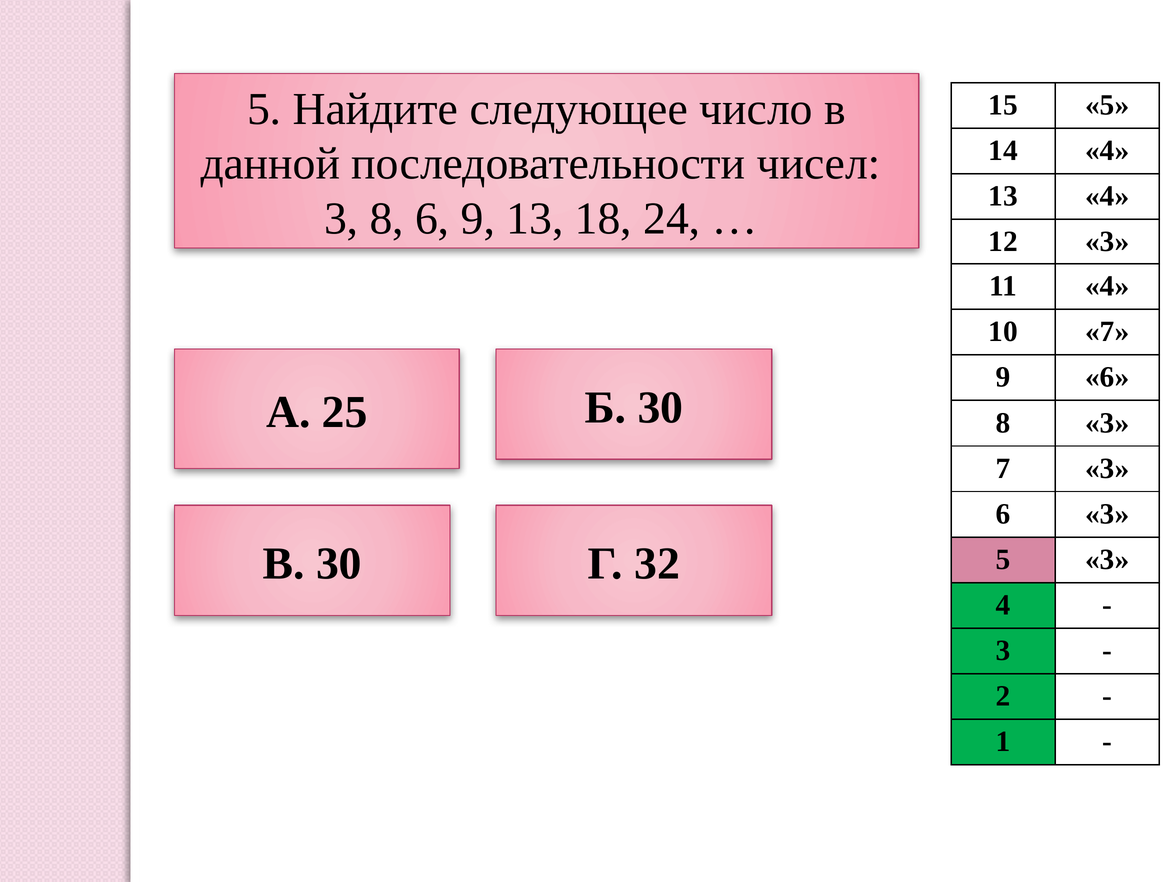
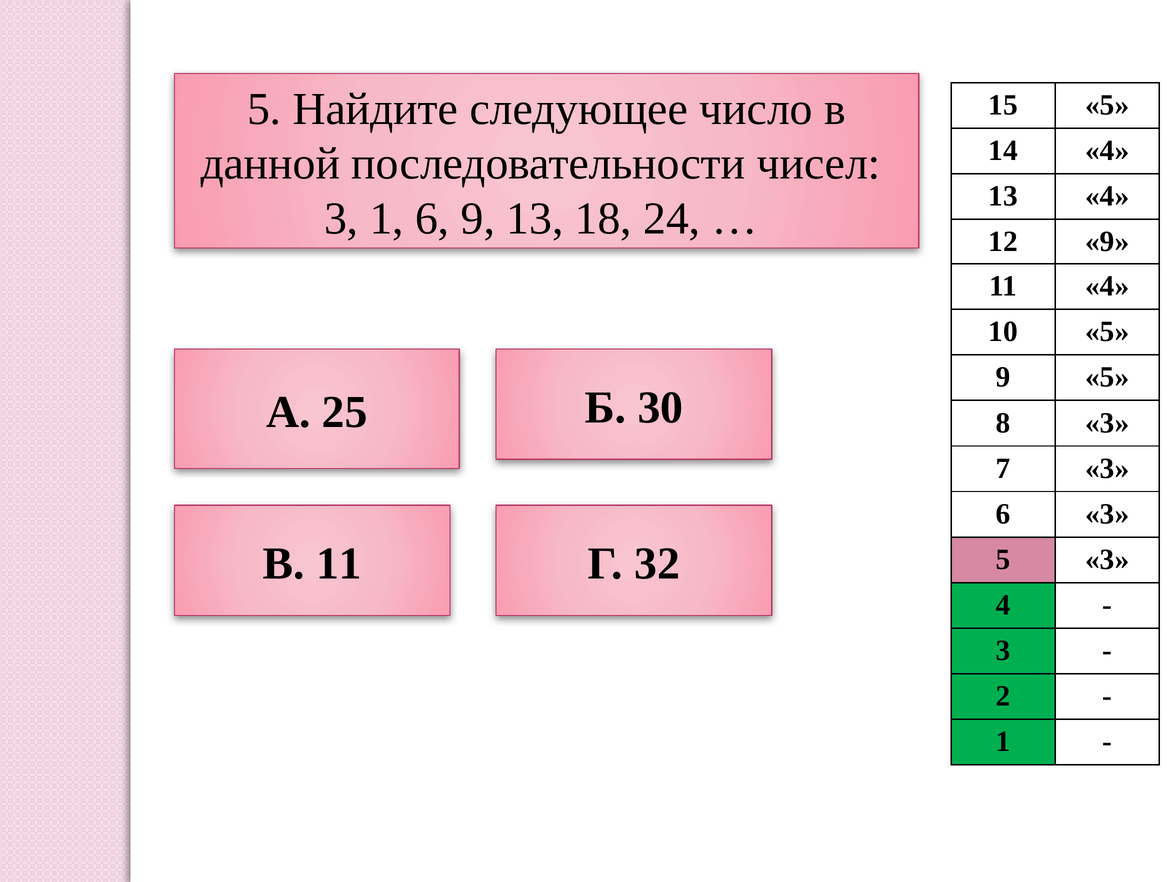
3 8: 8 -> 1
12 3: 3 -> 9
10 7: 7 -> 5
9 6: 6 -> 5
В 30: 30 -> 11
